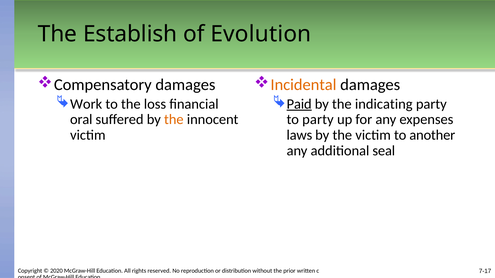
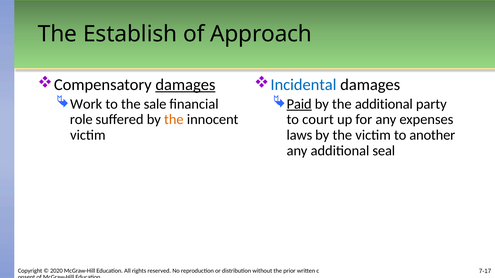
Evolution: Evolution -> Approach
damages at (185, 85) underline: none -> present
Incidental colour: orange -> blue
loss: loss -> sale
the indicating: indicating -> additional
oral: oral -> role
to party: party -> court
